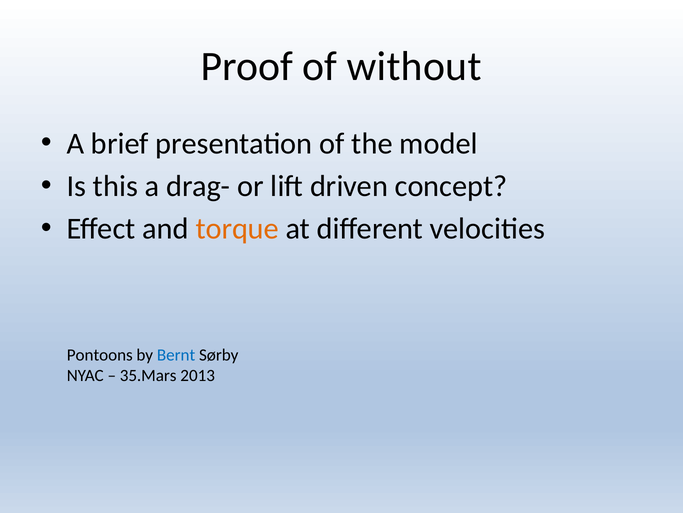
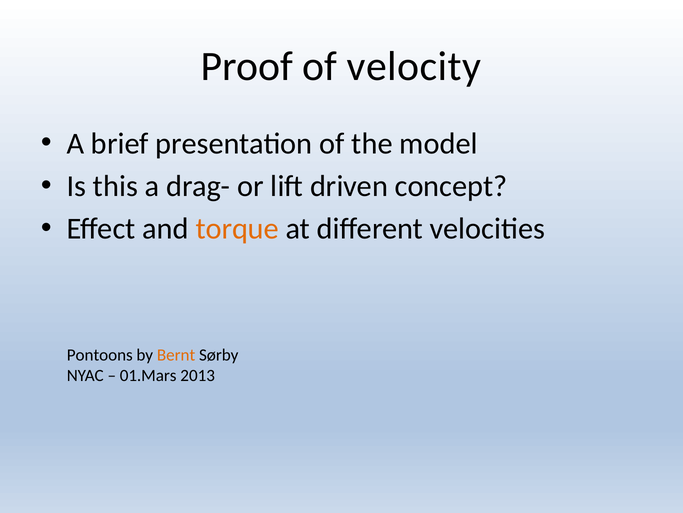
without: without -> velocity
Bernt colour: blue -> orange
35.Mars: 35.Mars -> 01.Mars
